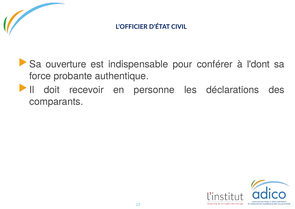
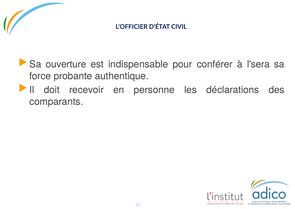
l'dont: l'dont -> l'sera
